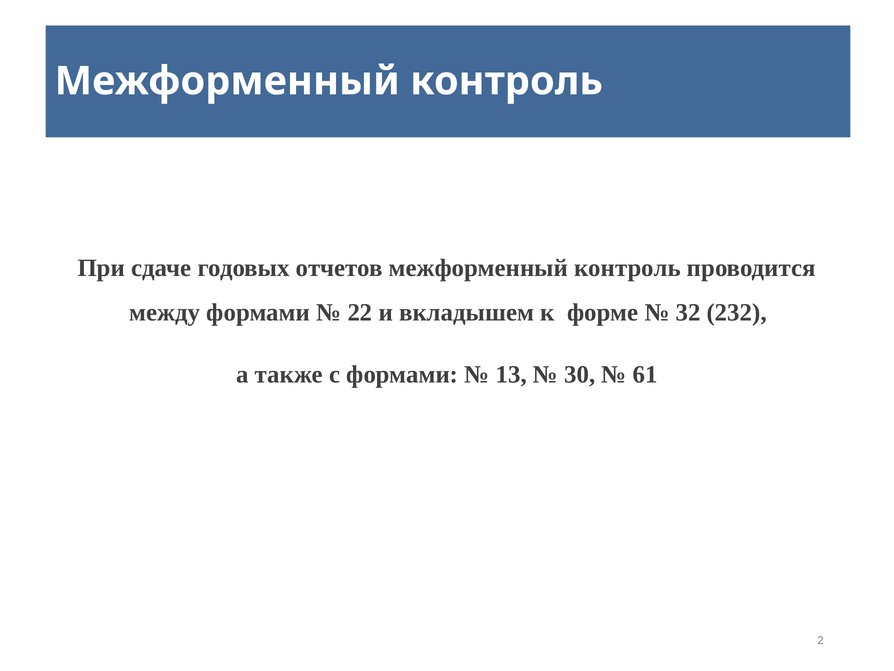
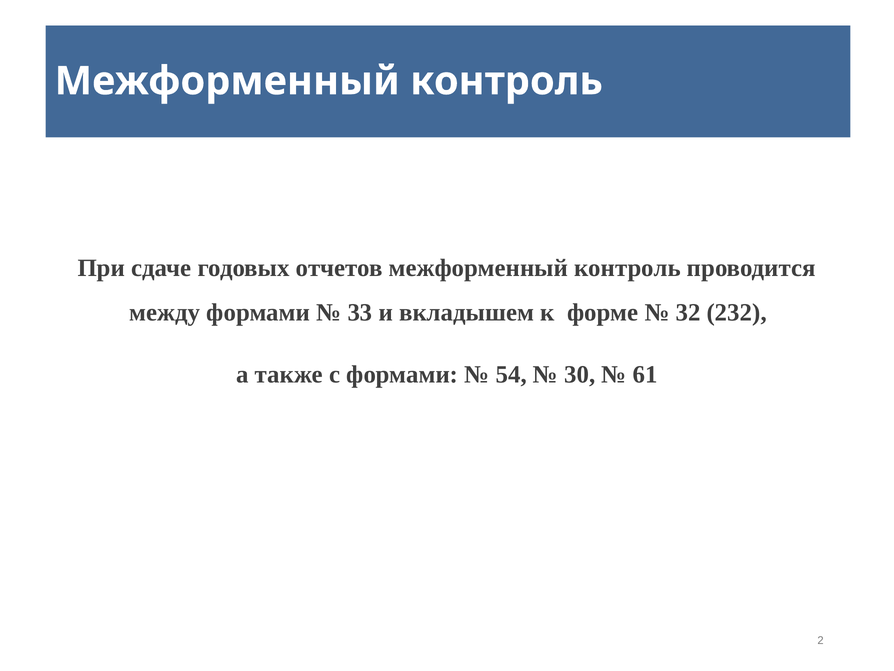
22: 22 -> 33
13: 13 -> 54
